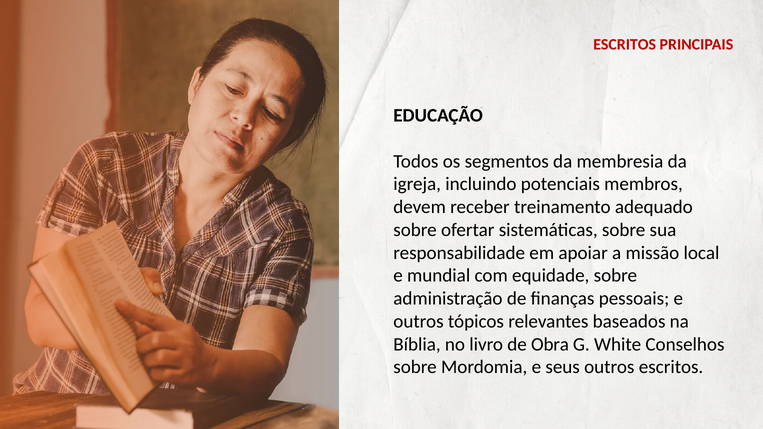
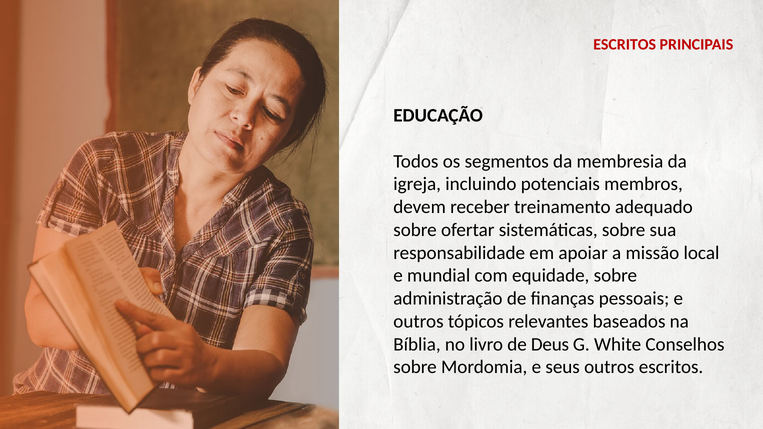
Obra: Obra -> Deus
